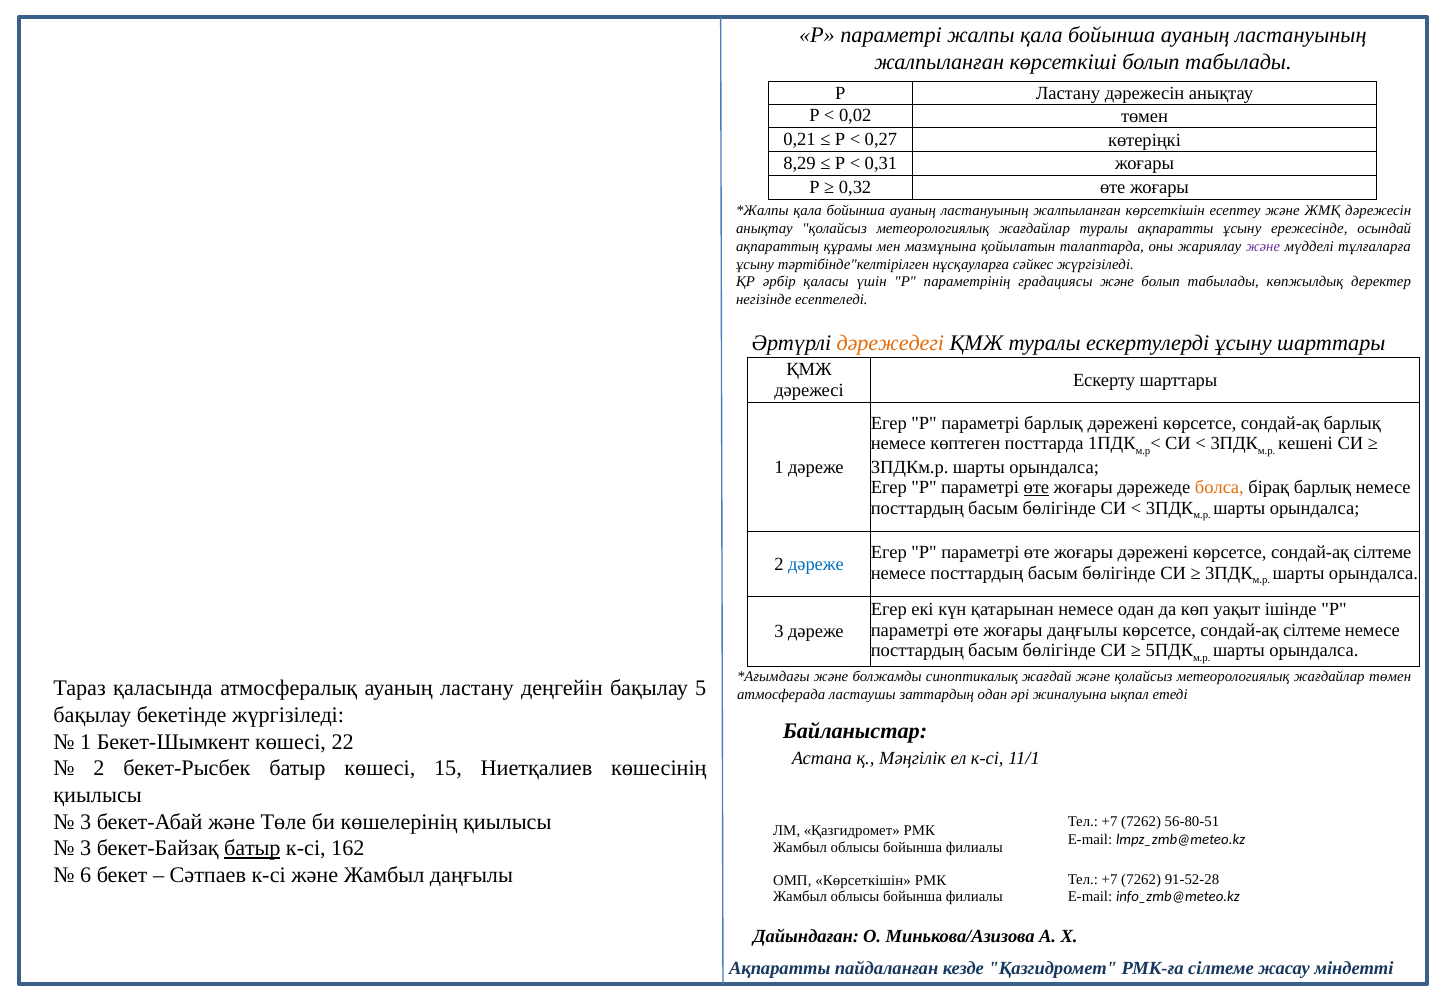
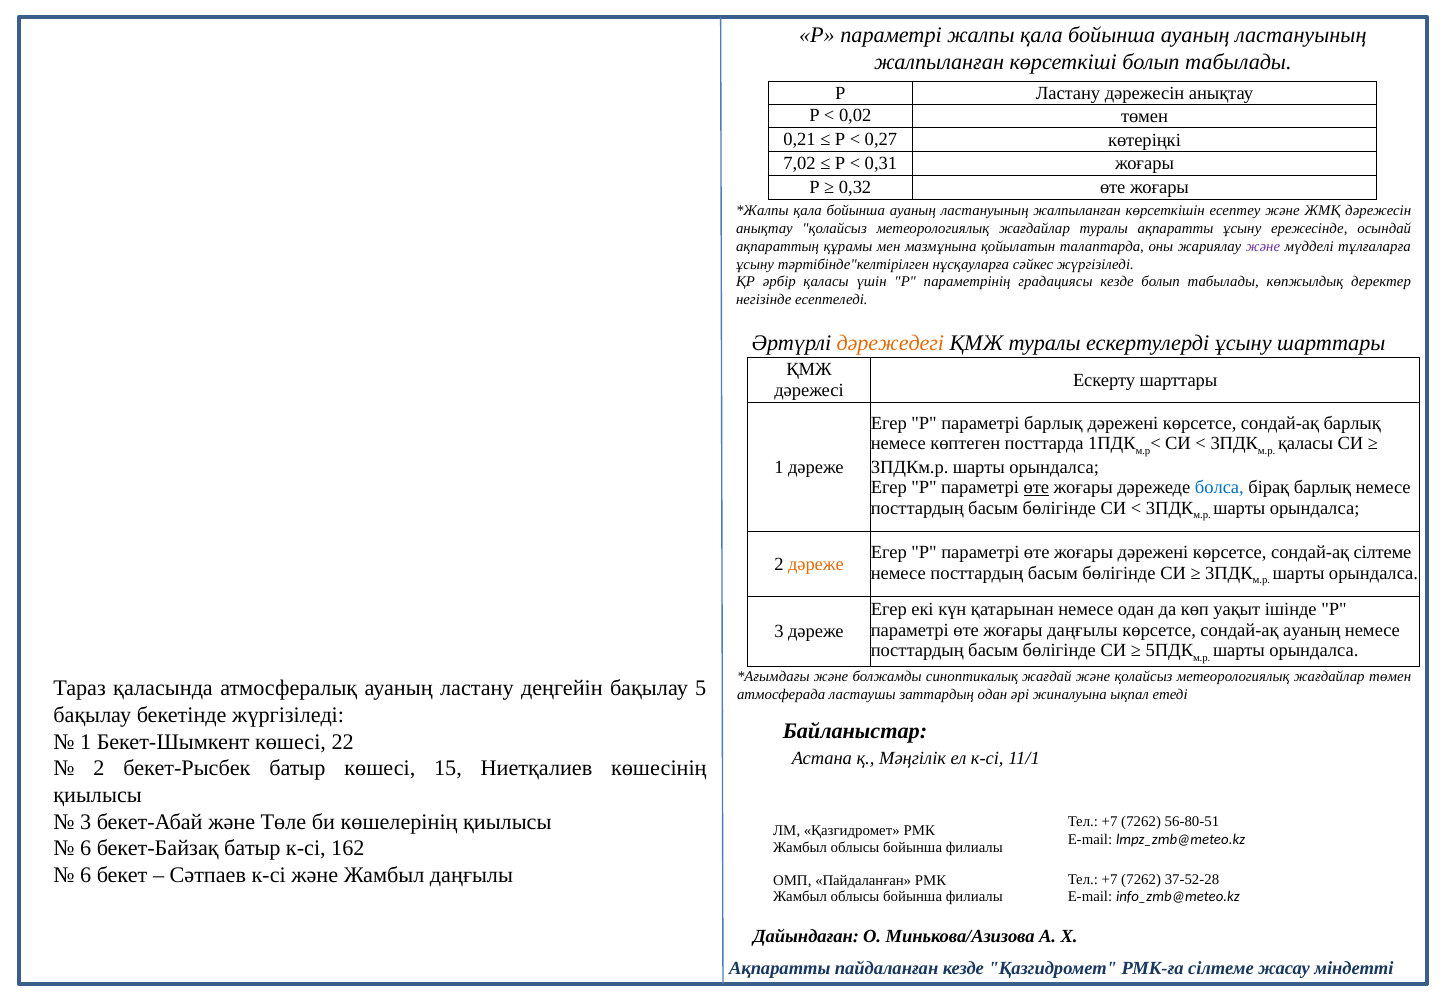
8,29: 8,29 -> 7,02
градациясы және: және -> кезде
кешені at (1305, 444): кешені -> қаласы
болса colour: orange -> blue
дәреже at (816, 564) colour: blue -> orange
сілтеме at (1312, 630): сілтеме -> ауаның
3 at (86, 849): 3 -> 6
батыр at (252, 849) underline: present -> none
91-52-28: 91-52-28 -> 37-52-28
ОМП Көрсеткішін: Көрсеткішін -> Пайдаланған
